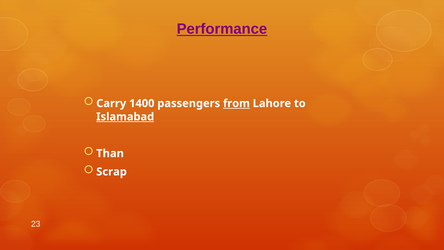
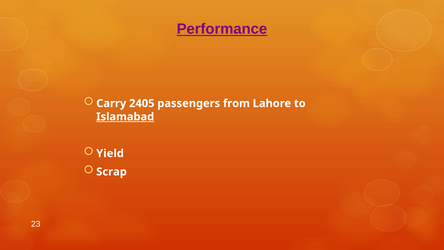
1400: 1400 -> 2405
from underline: present -> none
Than: Than -> Yield
